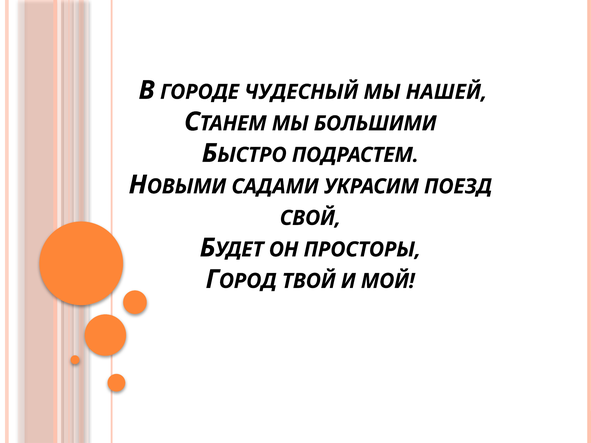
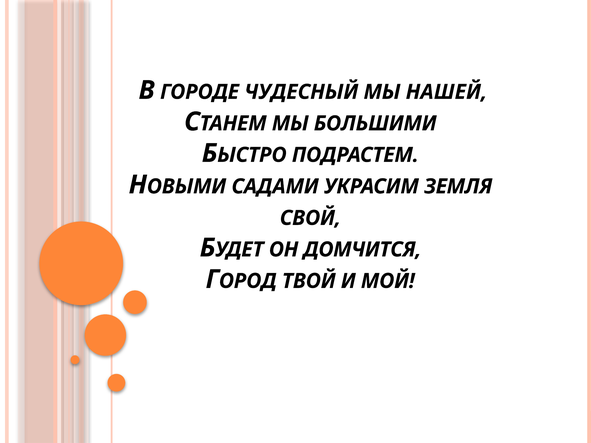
ПОЕЗД: ПОЕЗД -> ЗЕМЛЯ
ПРОСТОРЫ: ПРОСТОРЫ -> ДОМЧИТСЯ
